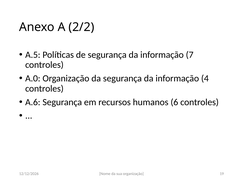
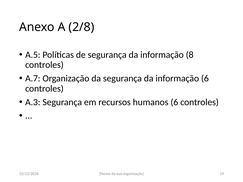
2/2: 2/2 -> 2/8
7: 7 -> 8
A.0: A.0 -> A.7
informação 4: 4 -> 6
A.6: A.6 -> A.3
